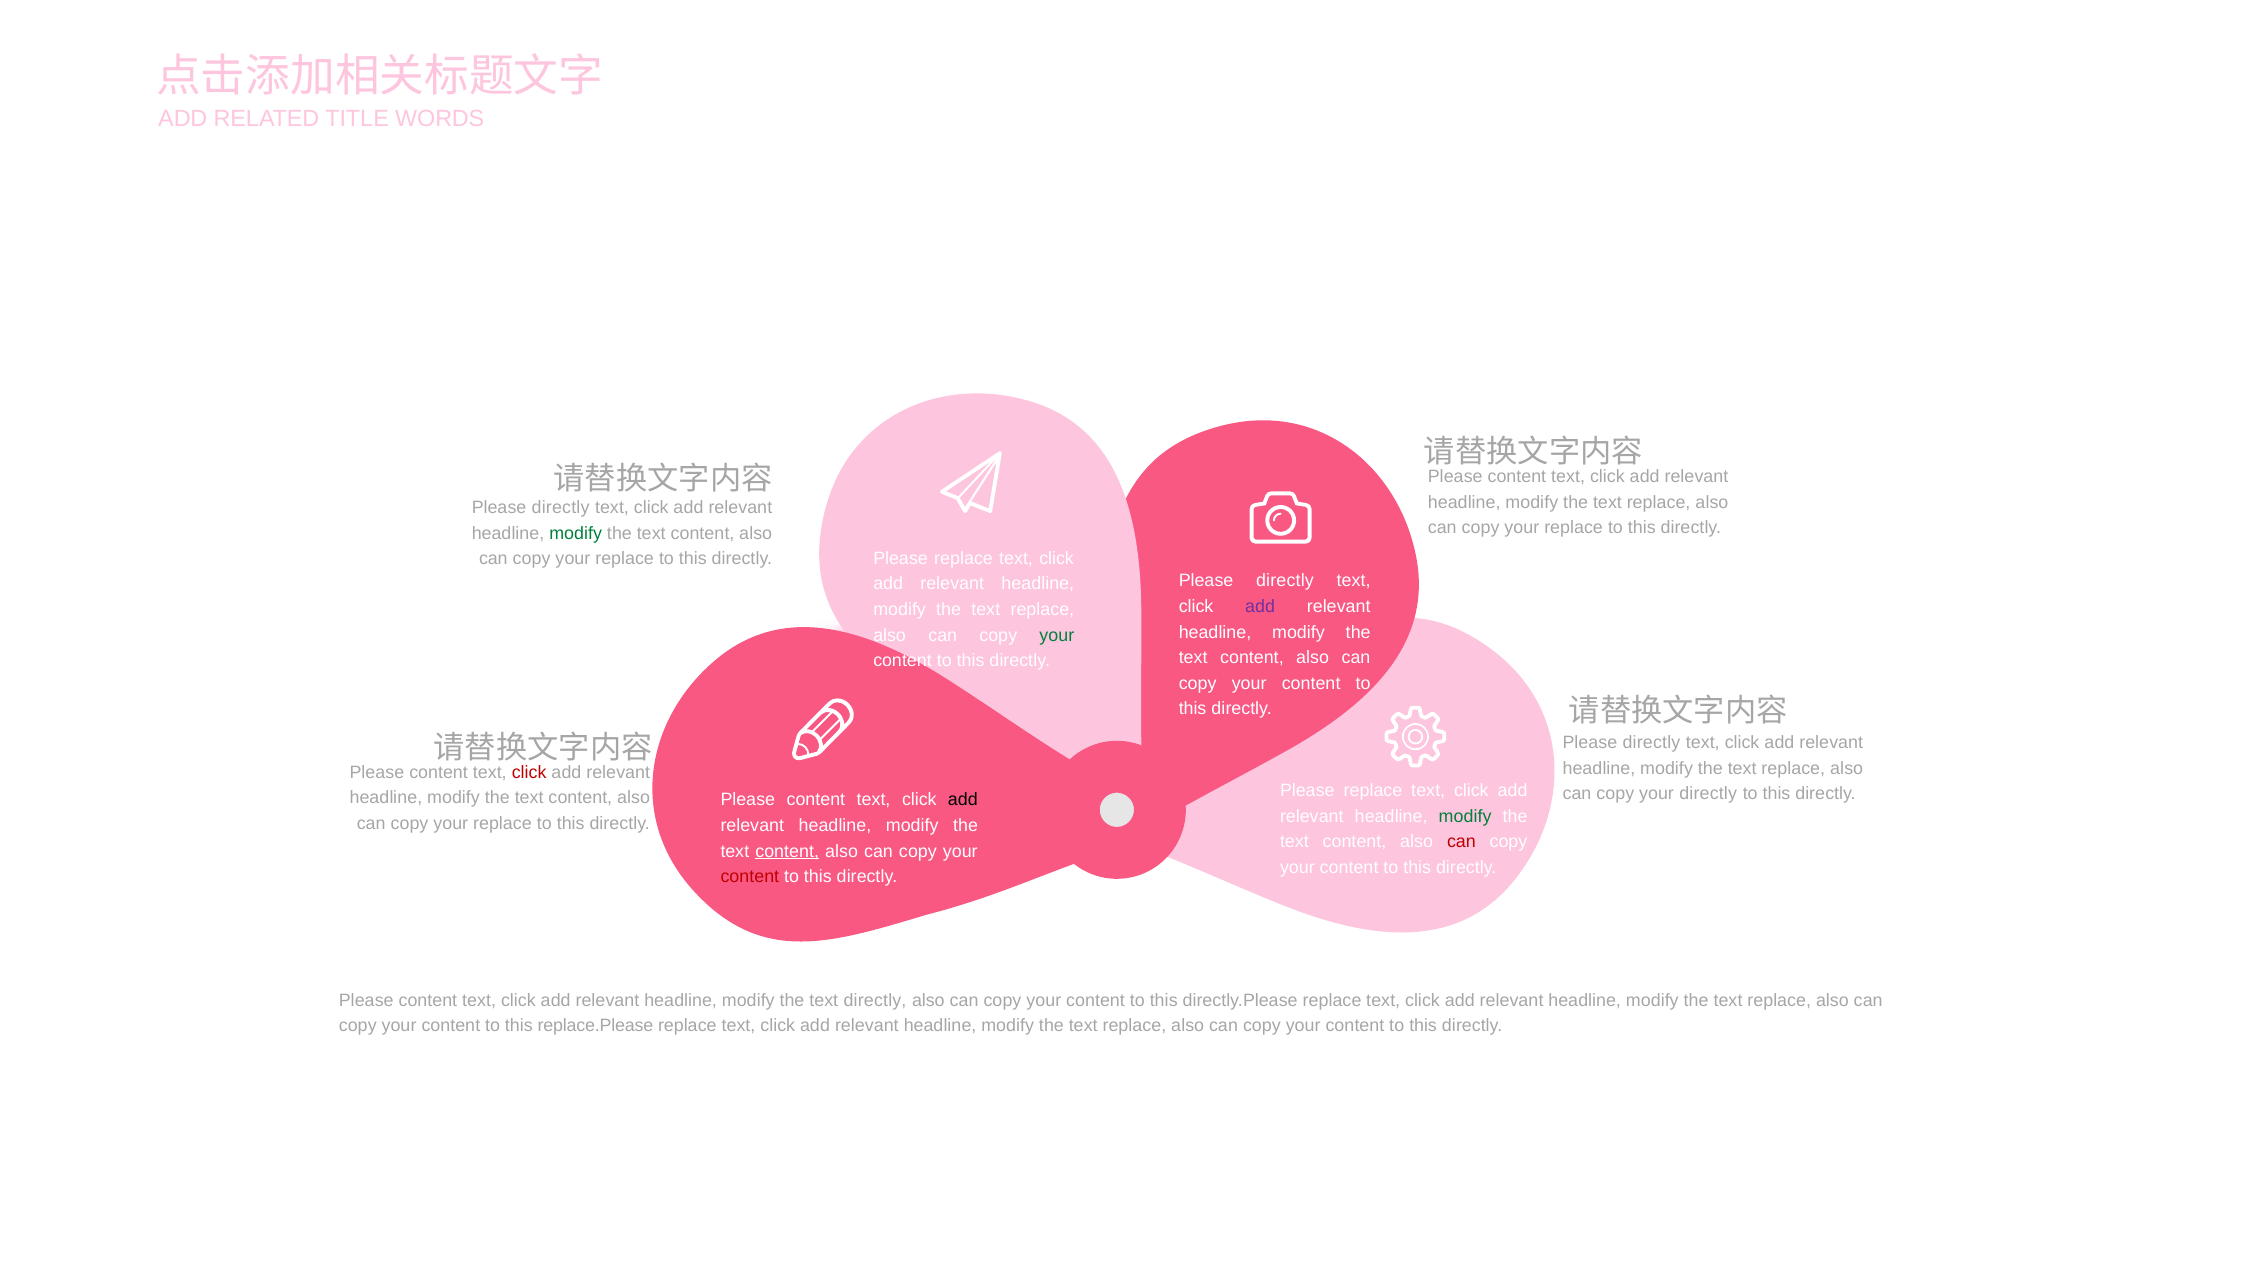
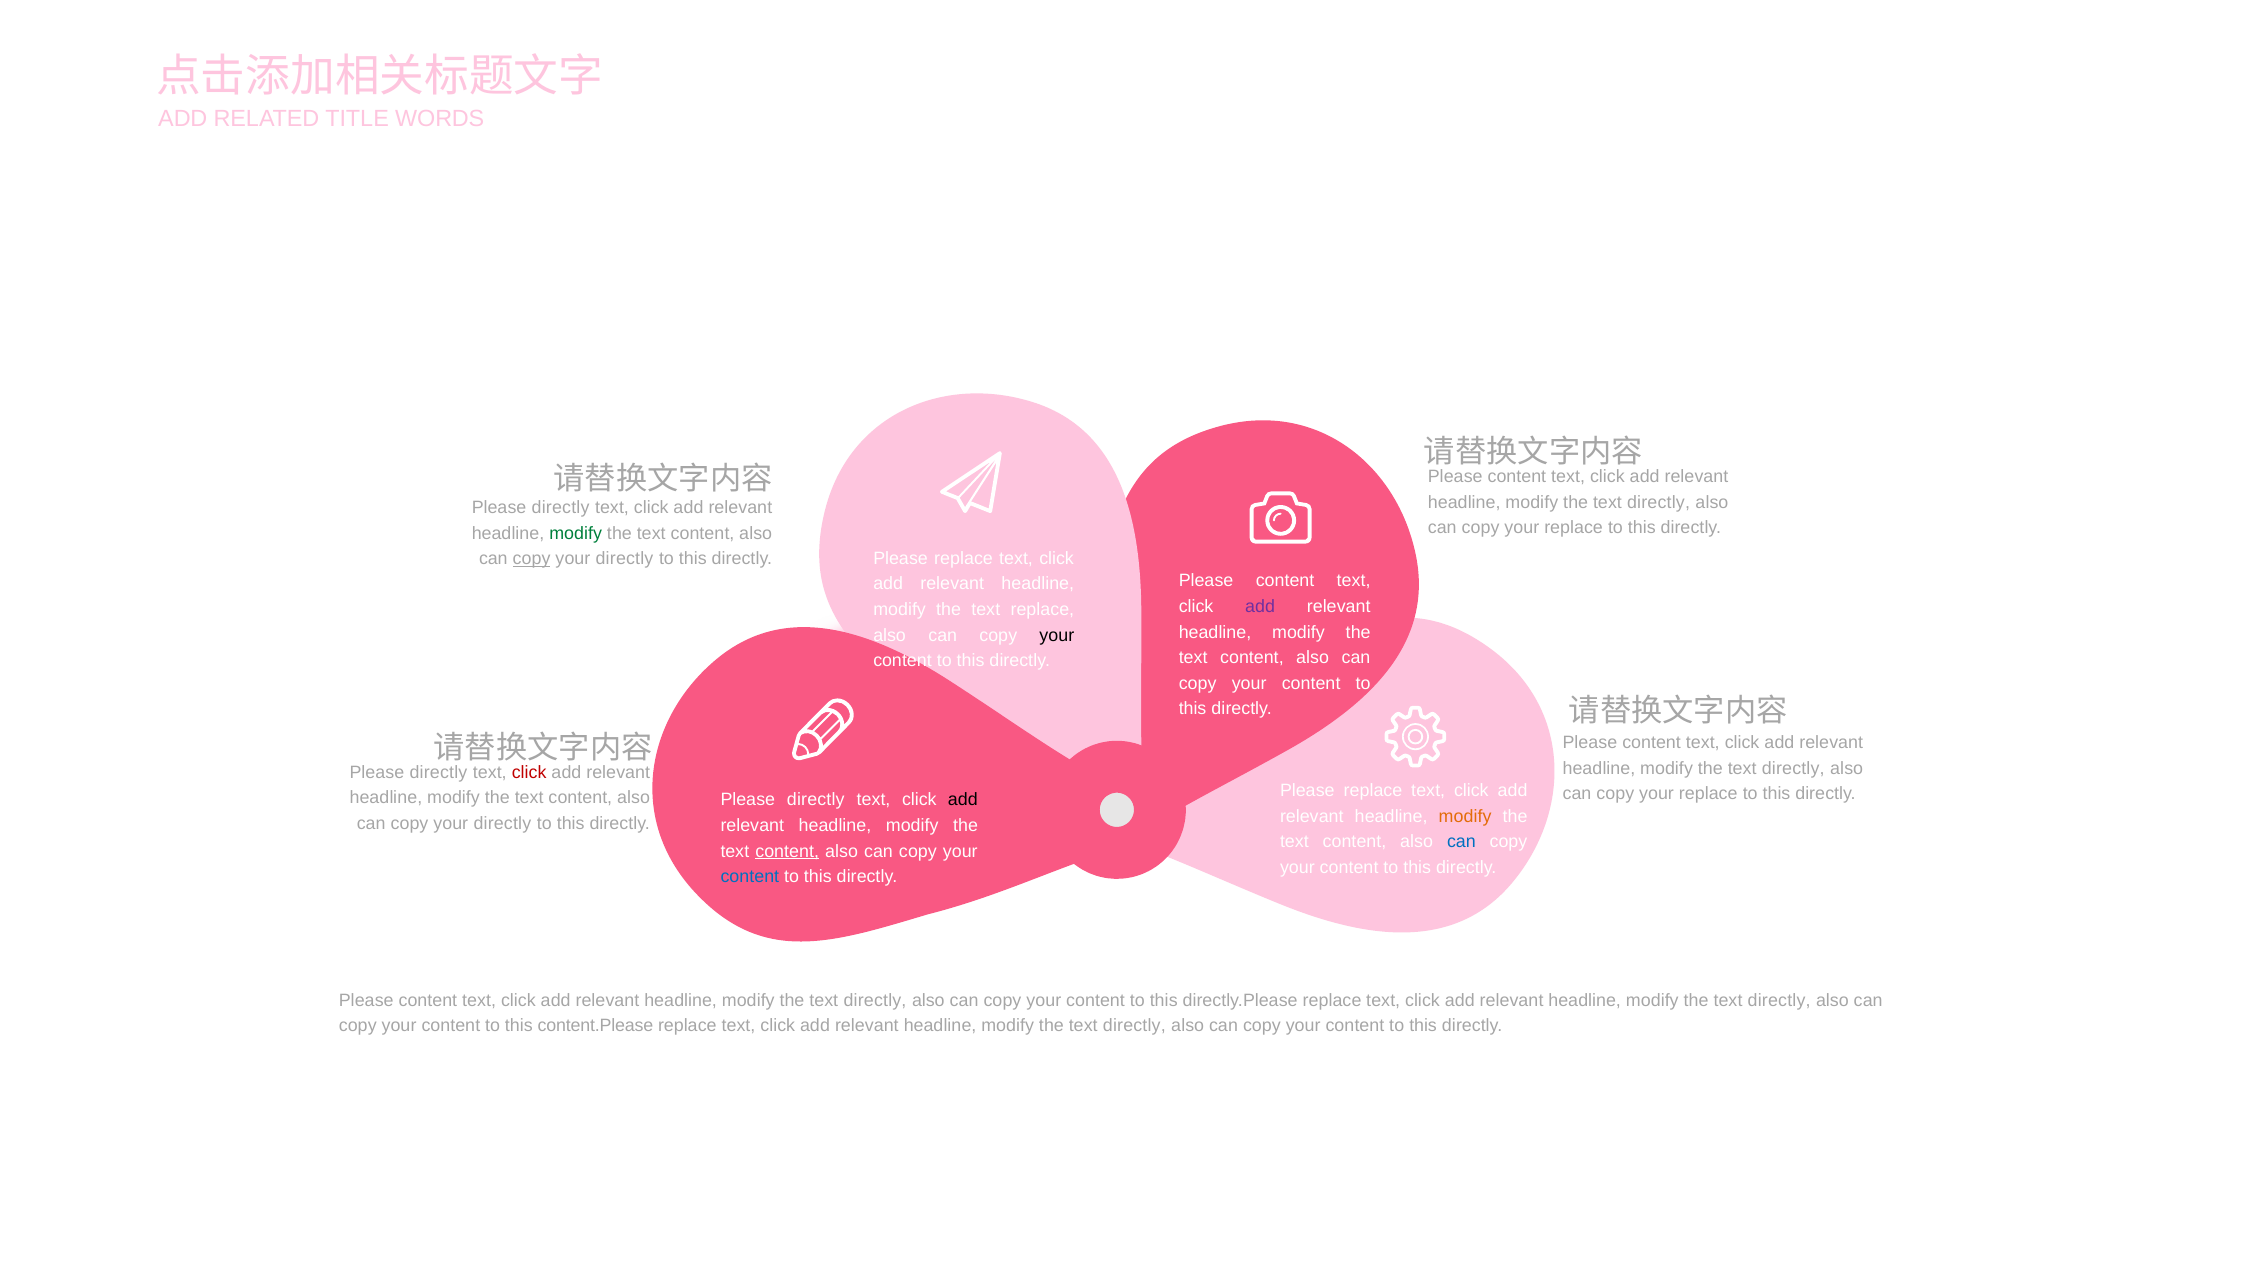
replace at (1659, 502): replace -> directly
copy at (532, 559) underline: none -> present
replace at (625, 559): replace -> directly
directly at (1285, 581): directly -> content
your at (1057, 635) colour: green -> black
directly at (1651, 742): directly -> content
replace at (1793, 768): replace -> directly
content at (439, 772): content -> directly
directly at (1708, 794): directly -> replace
content at (816, 800): content -> directly
modify at (1465, 816) colour: green -> orange
replace at (502, 823): replace -> directly
can at (1461, 842) colour: red -> blue
content at (750, 877) colour: red -> blue
replace at (1779, 1000): replace -> directly
replace.Please: replace.Please -> content.Please
replace at (1134, 1026): replace -> directly
